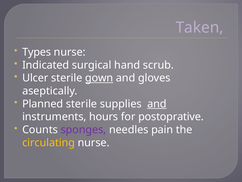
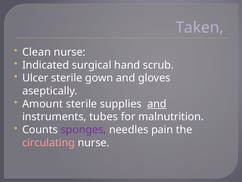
Types: Types -> Clean
gown underline: present -> none
Planned: Planned -> Amount
hours: hours -> tubes
postoprative: postoprative -> malnutrition
circulating colour: yellow -> pink
